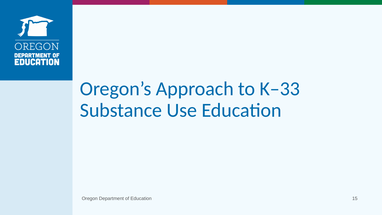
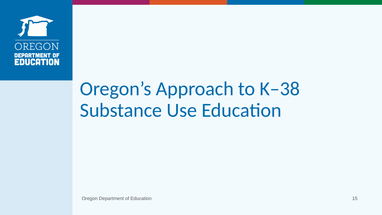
K–33: K–33 -> K–38
